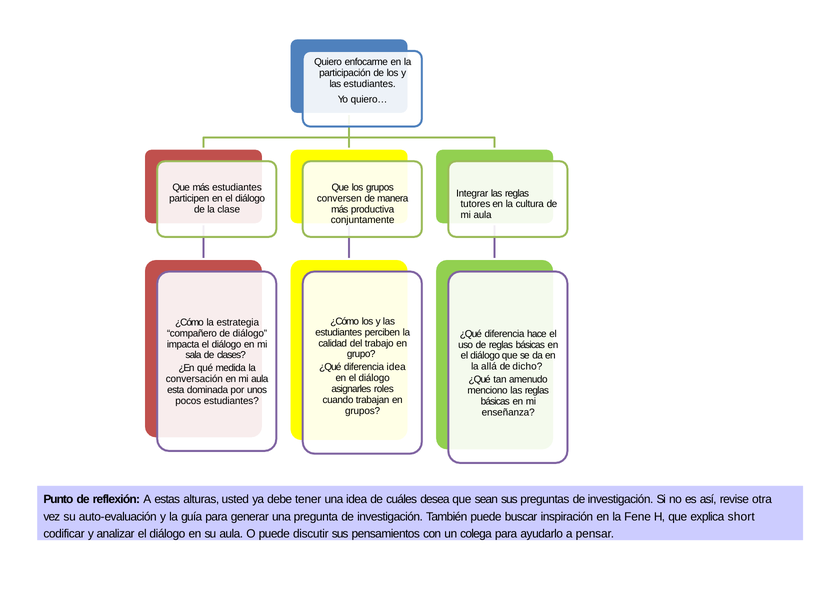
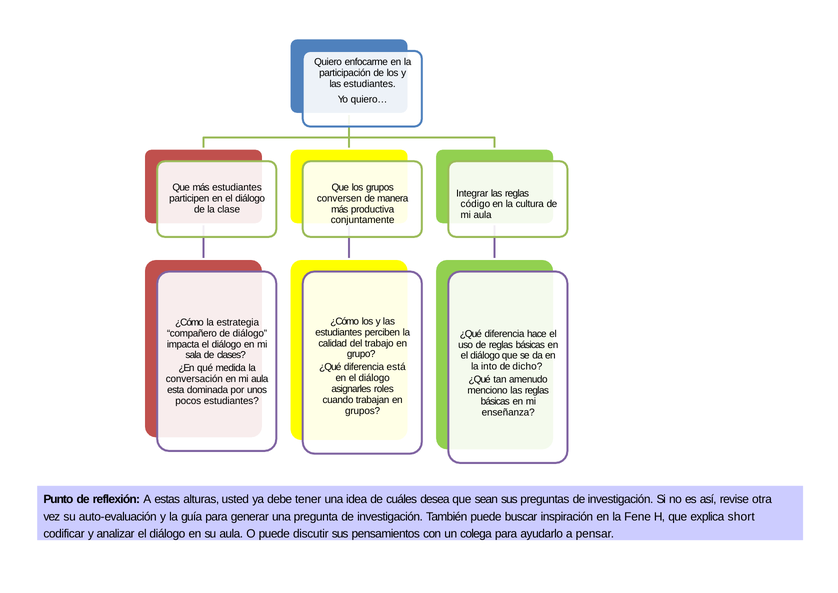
tutores: tutores -> código
allá: allá -> into
diferencia idea: idea -> está
